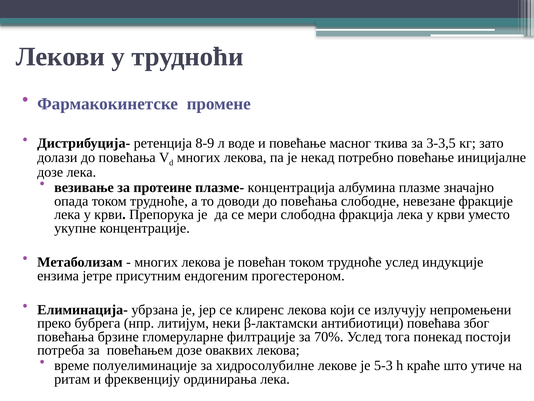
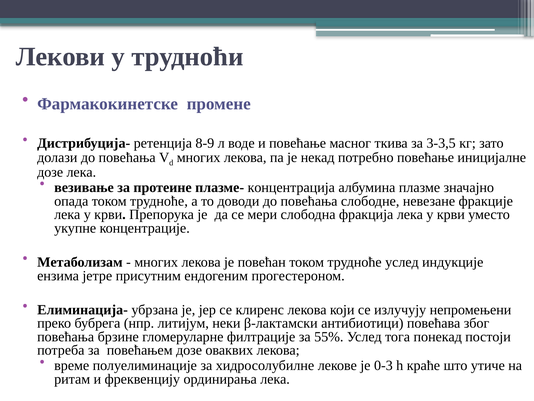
70%: 70% -> 55%
5-3: 5-3 -> 0-3
